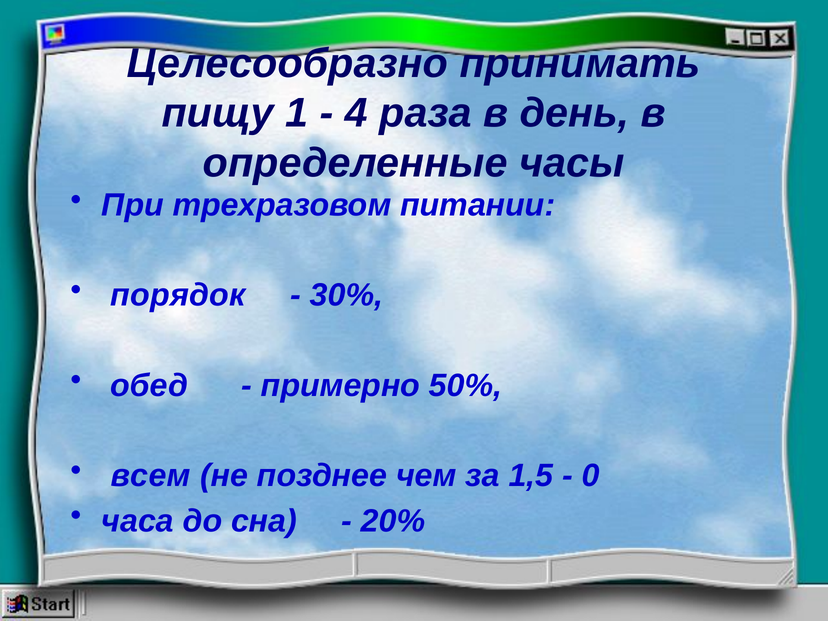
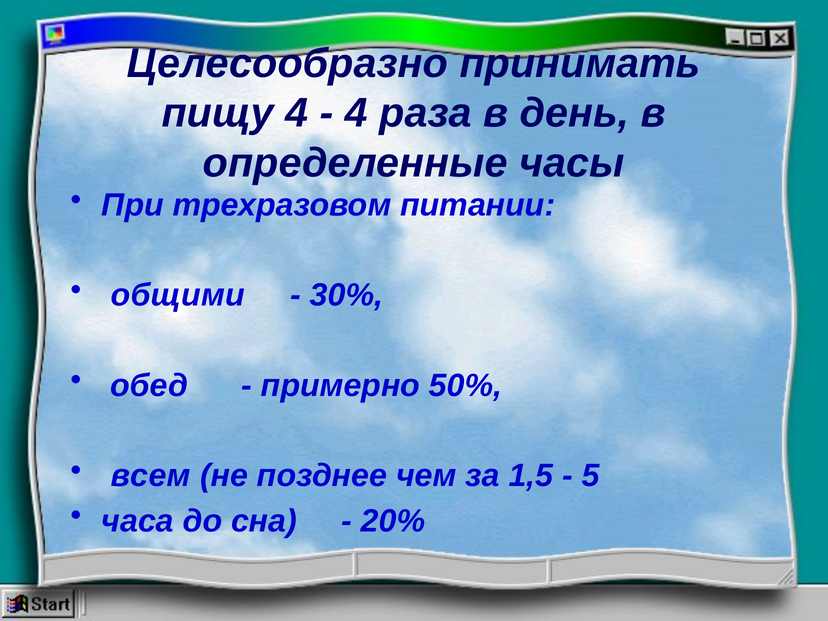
пищу 1: 1 -> 4
порядок: порядок -> общими
0: 0 -> 5
